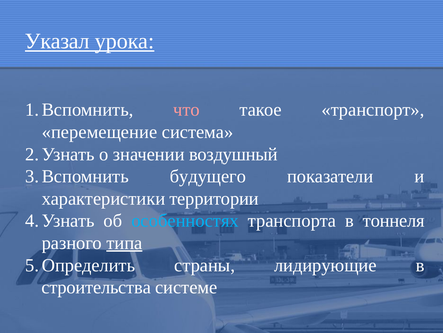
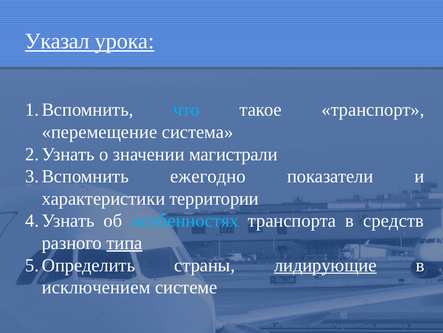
что colour: pink -> light blue
воздушный: воздушный -> магистрали
будущего: будущего -> ежегодно
тоннеля: тоннеля -> средств
лидирующие underline: none -> present
строительства: строительства -> исключением
